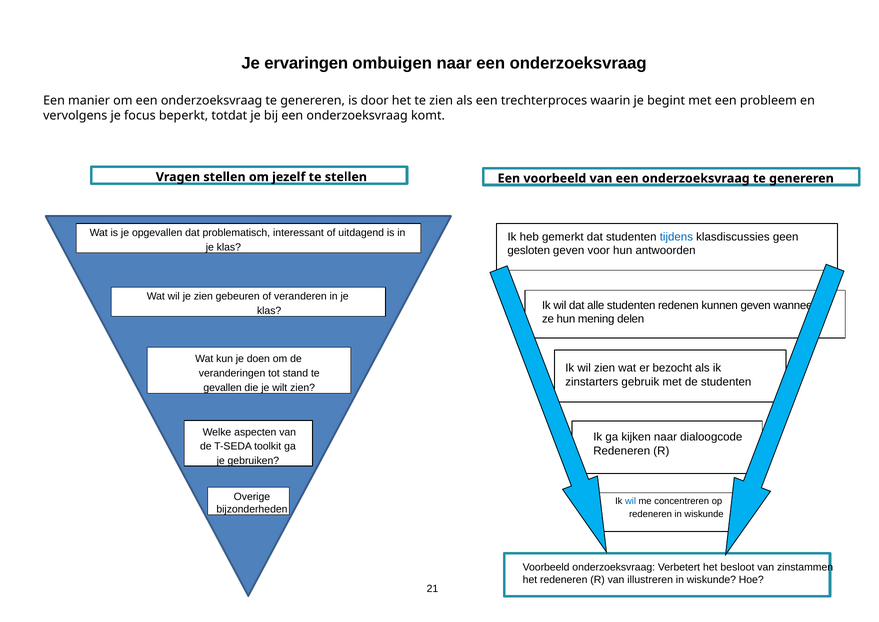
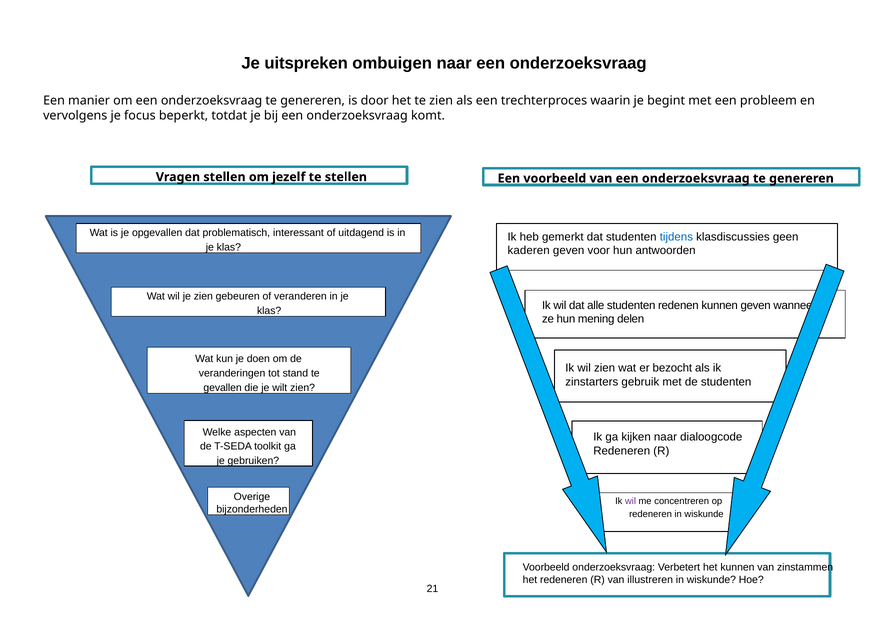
ervaringen: ervaringen -> uitspreken
gesloten: gesloten -> kaderen
wil at (631, 501) colour: blue -> purple
het besloot: besloot -> kunnen
